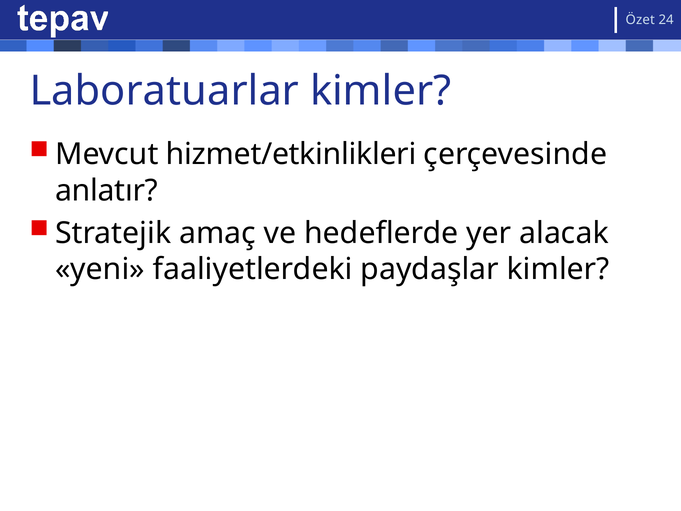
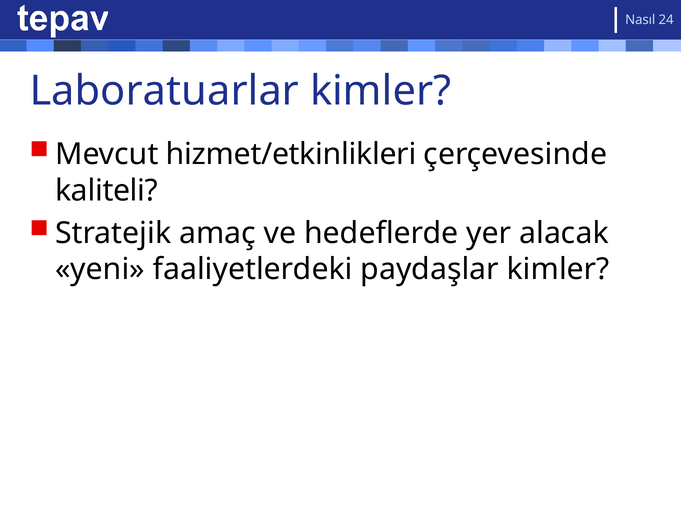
Özet: Özet -> Nasıl
anlatır: anlatır -> kaliteli
